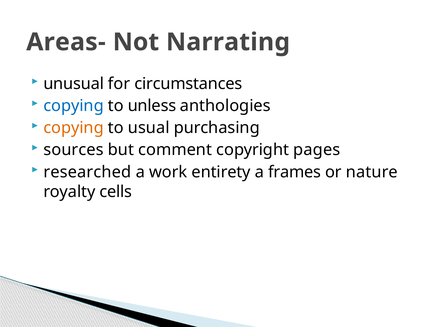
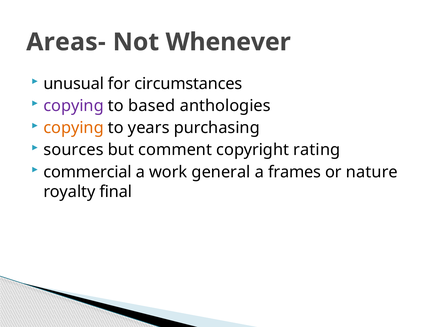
Narrating: Narrating -> Whenever
copying at (74, 106) colour: blue -> purple
unless: unless -> based
usual: usual -> years
pages: pages -> rating
researched: researched -> commercial
entirety: entirety -> general
cells: cells -> final
